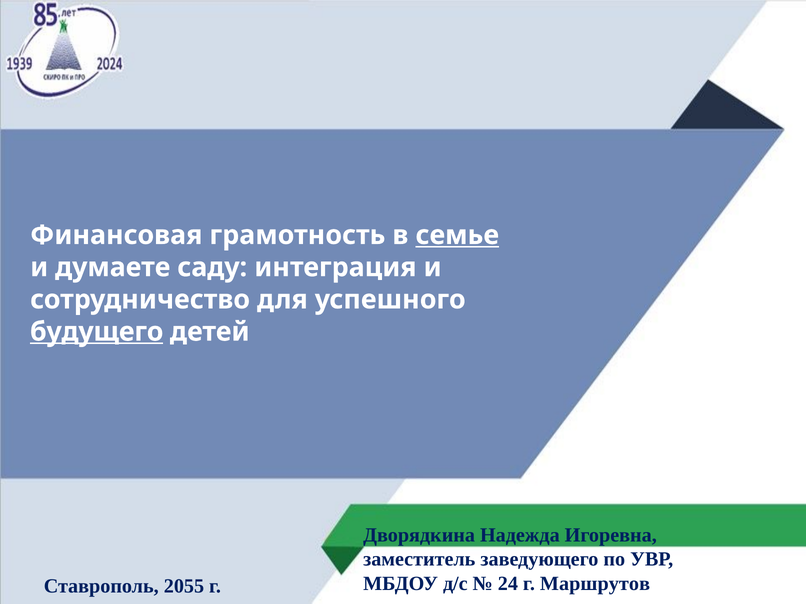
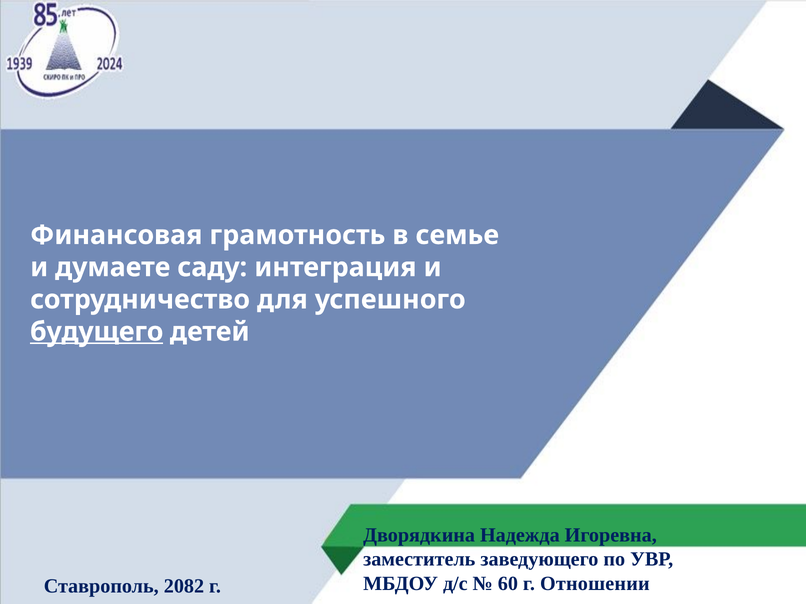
семье underline: present -> none
24: 24 -> 60
Маршрутов: Маршрутов -> Отношении
2055: 2055 -> 2082
